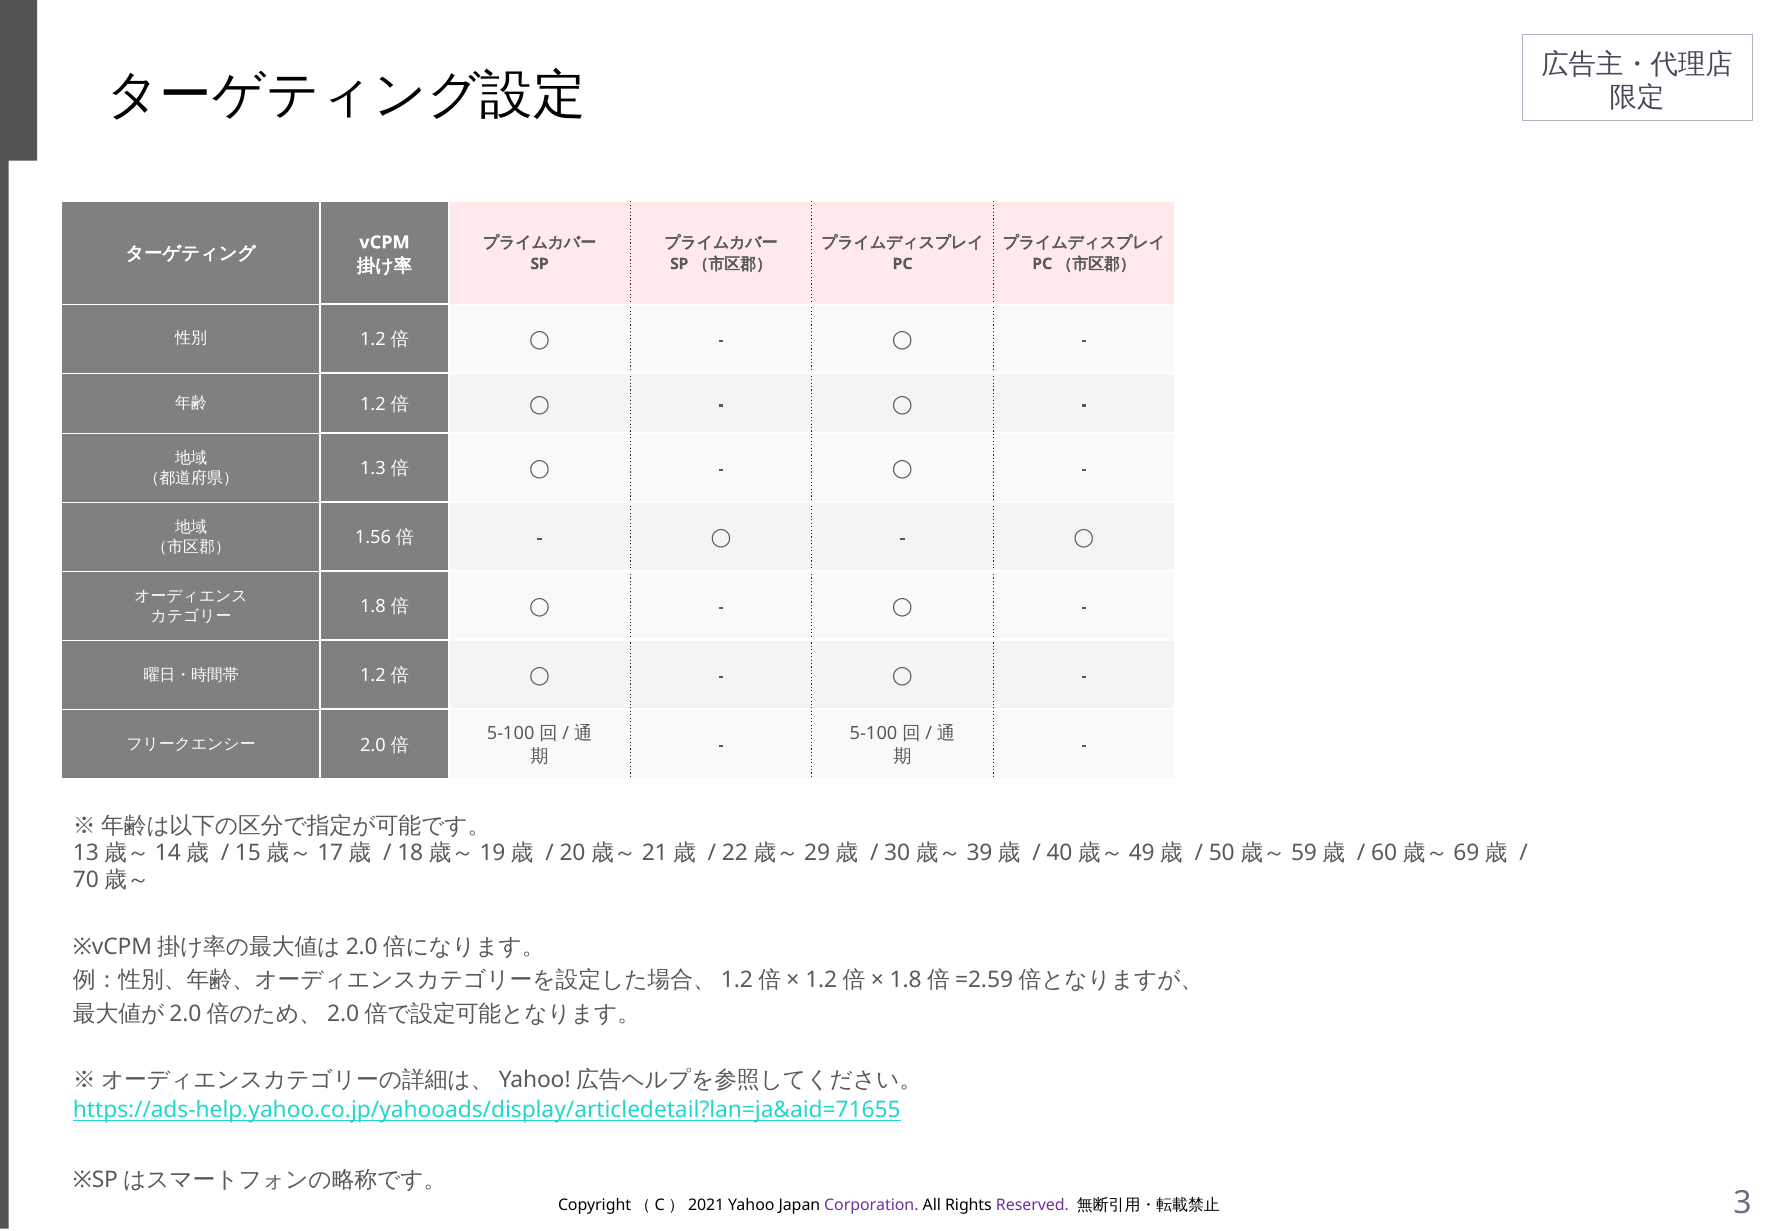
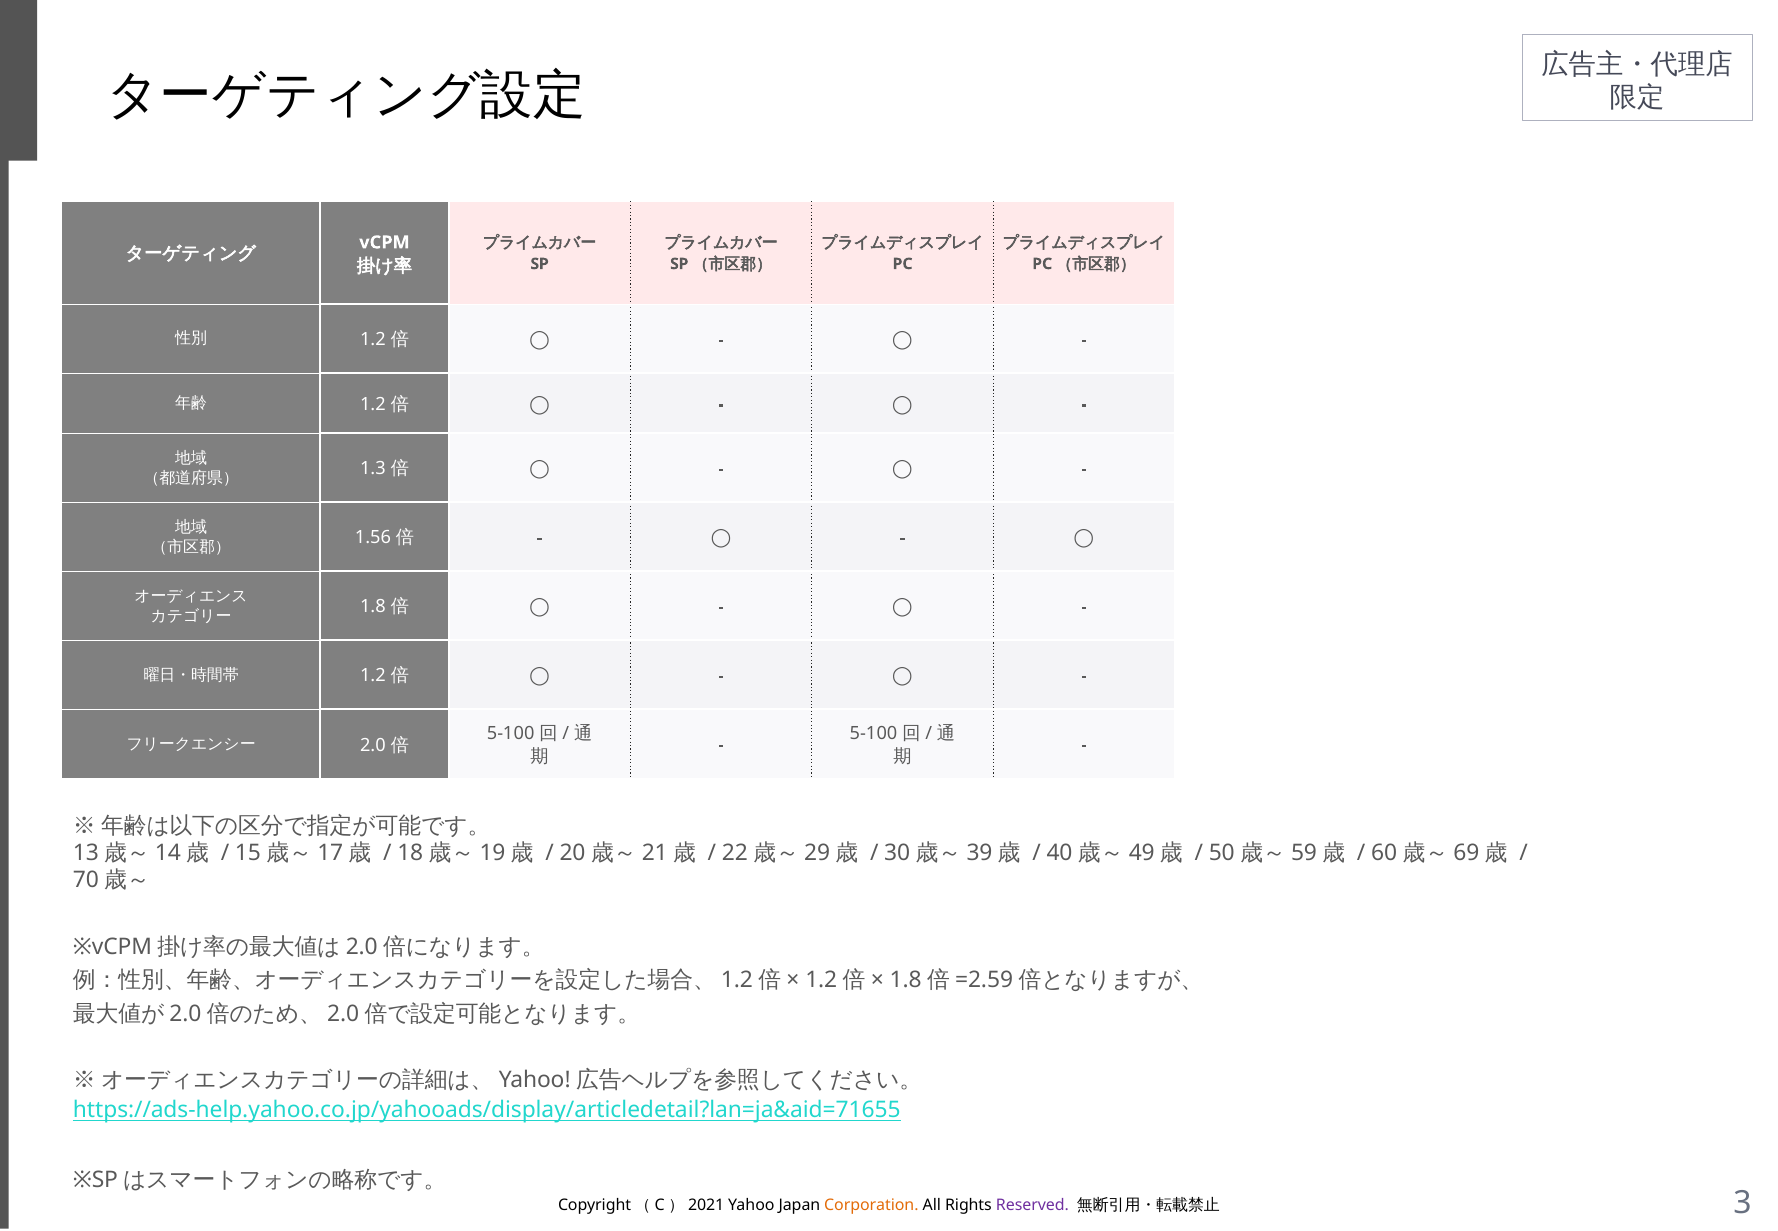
Corporation colour: purple -> orange
